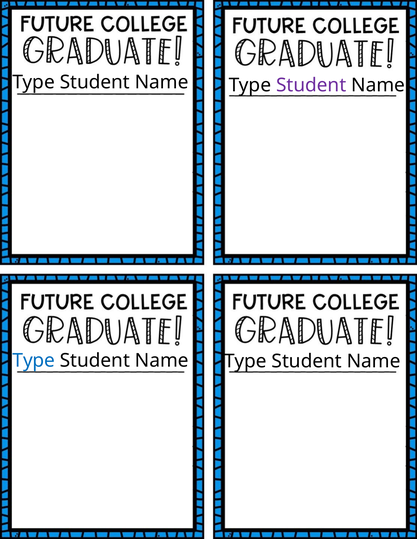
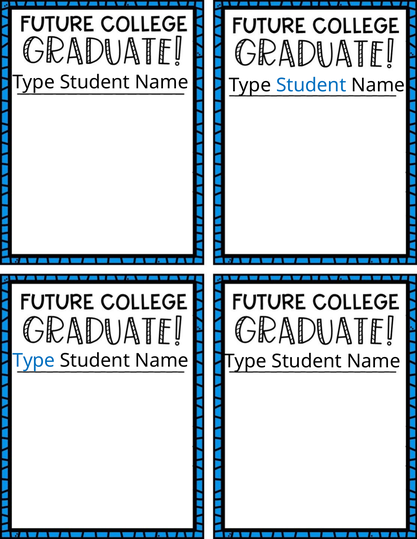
Student at (311, 85) colour: purple -> blue
